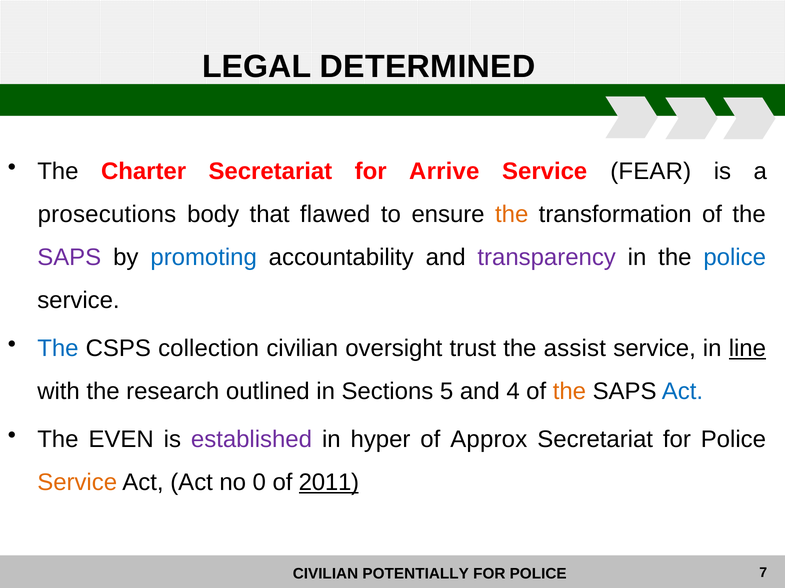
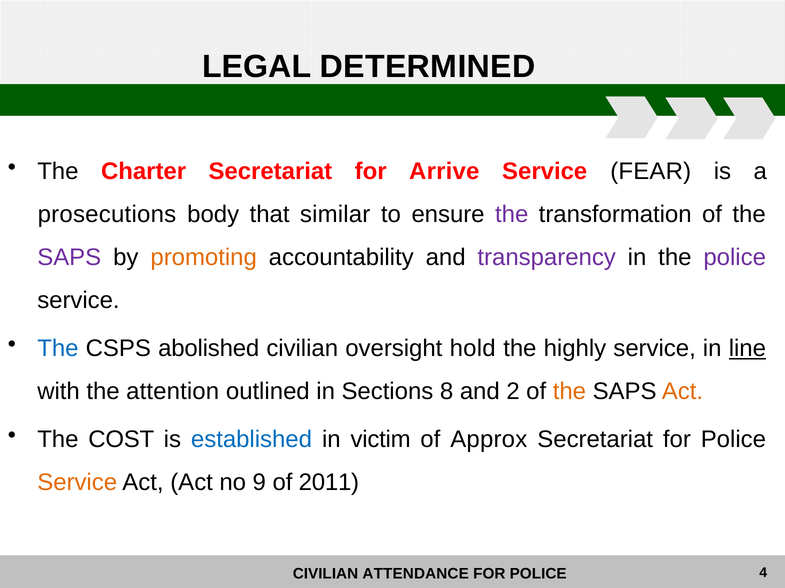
flawed: flawed -> similar
the at (512, 215) colour: orange -> purple
promoting colour: blue -> orange
police at (735, 258) colour: blue -> purple
collection: collection -> abolished
trust: trust -> hold
assist: assist -> highly
research: research -> attention
5: 5 -> 8
4: 4 -> 2
Act at (682, 392) colour: blue -> orange
EVEN: EVEN -> COST
established colour: purple -> blue
hyper: hyper -> victim
0: 0 -> 9
2011 underline: present -> none
POTENTIALLY: POTENTIALLY -> ATTENDANCE
7: 7 -> 4
